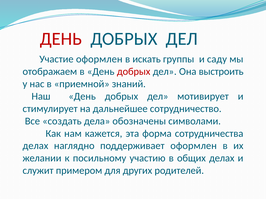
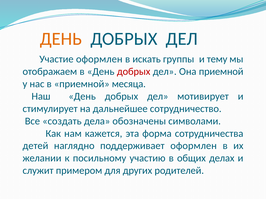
ДЕНЬ at (61, 39) colour: red -> orange
саду: саду -> тему
Она выстроить: выстроить -> приемной
знаний: знаний -> месяца
делах at (35, 146): делах -> детей
